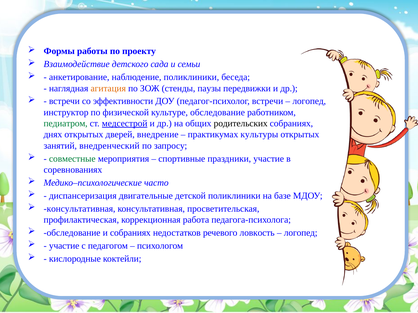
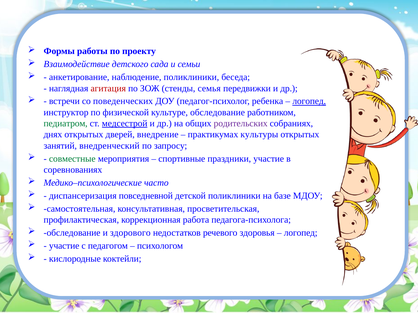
агитация colour: orange -> red
паузы: паузы -> семья
эффективности: эффективности -> поведенческих
педагог-психолог встречи: встречи -> ребенка
логопед at (309, 101) underline: none -> present
родительских colour: black -> purple
двигательные: двигательные -> повседневной
консультативная at (80, 209): консультативная -> самостоятельная
и собраниях: собраниях -> здорового
ловкость: ловкость -> здоровья
